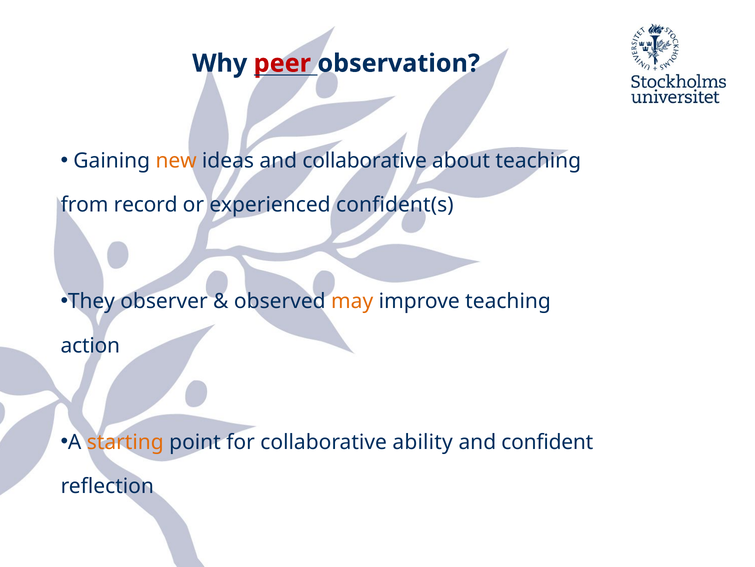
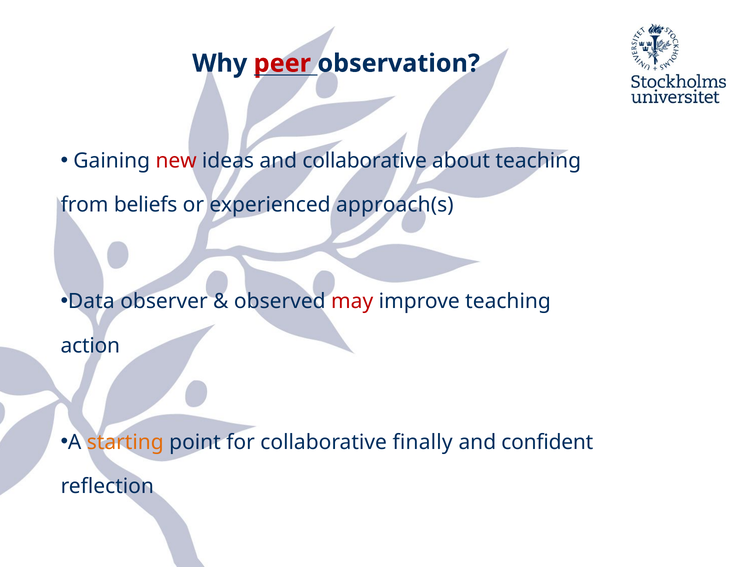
new colour: orange -> red
record: record -> beliefs
confident(s: confident(s -> approach(s
They: They -> Data
may colour: orange -> red
ability: ability -> finally
